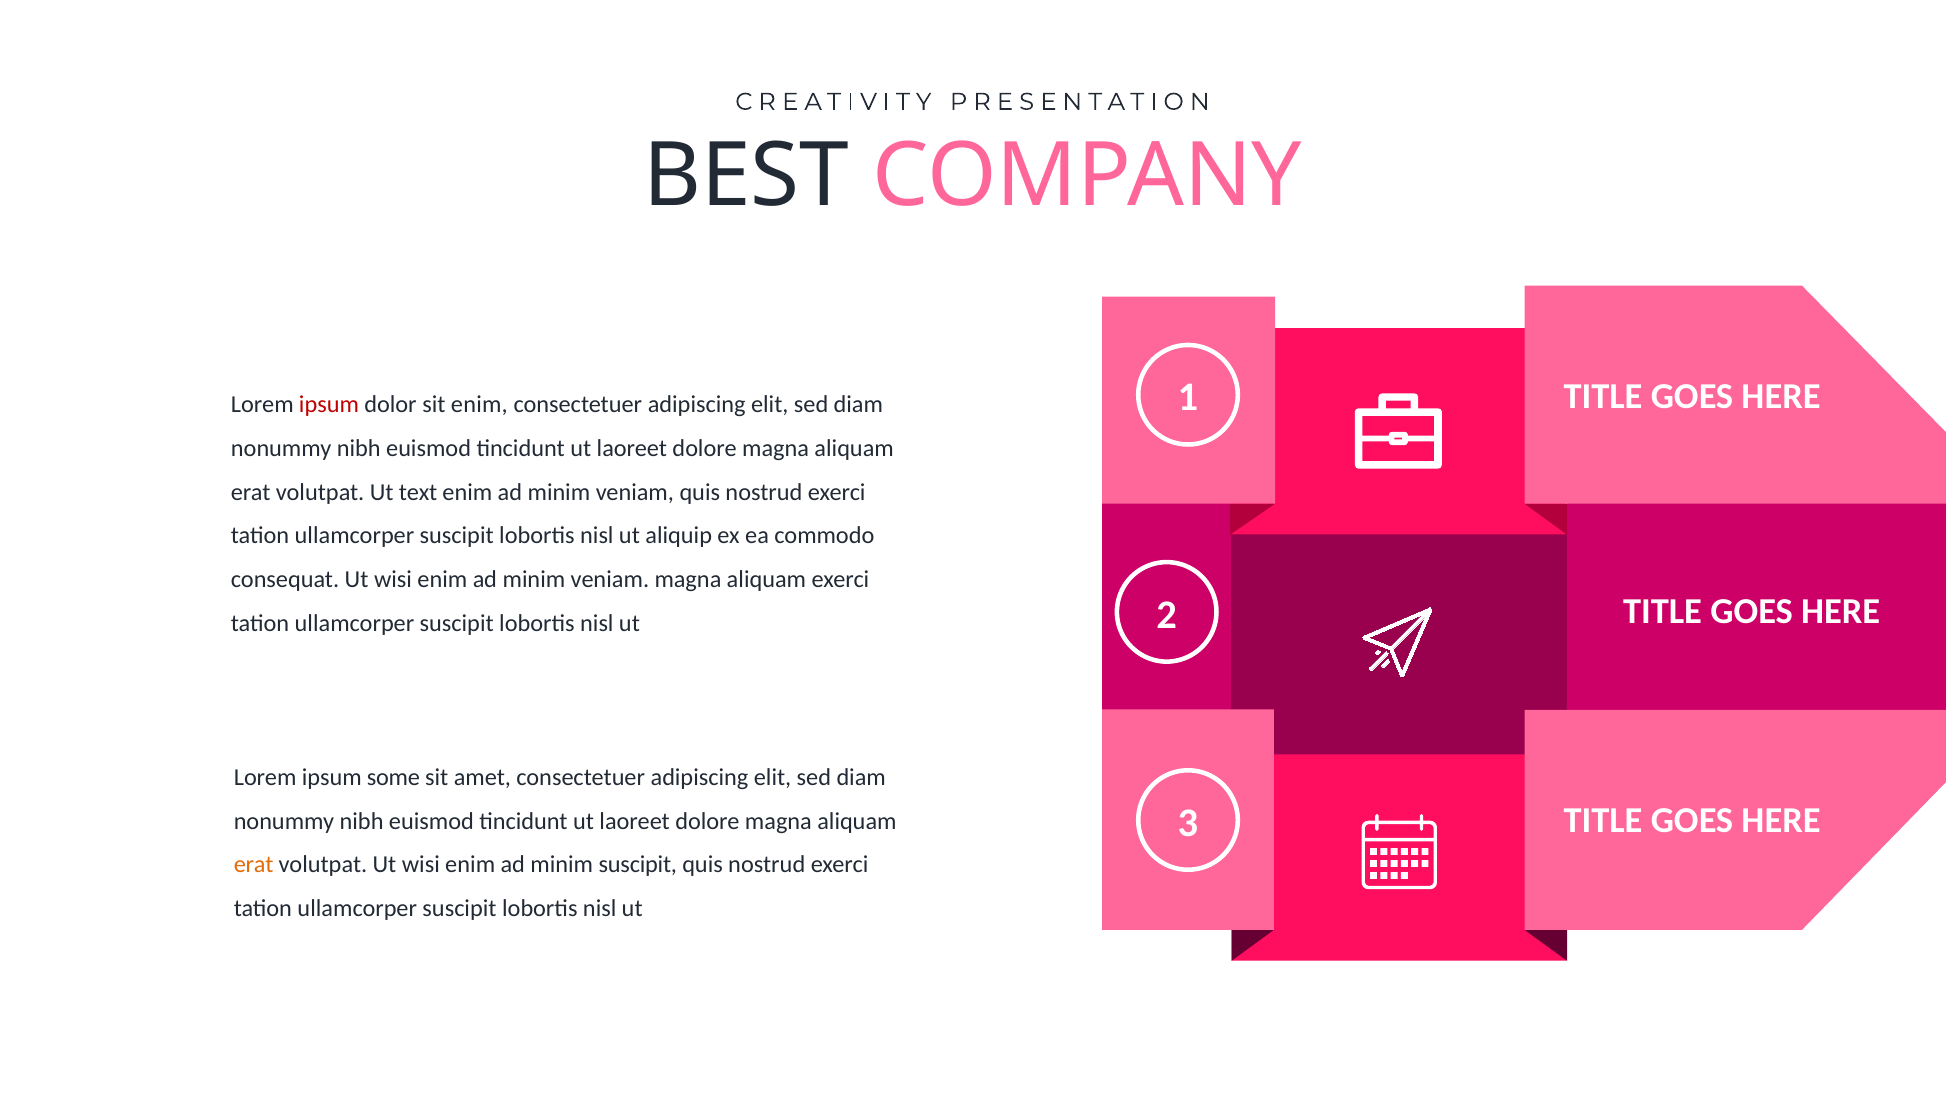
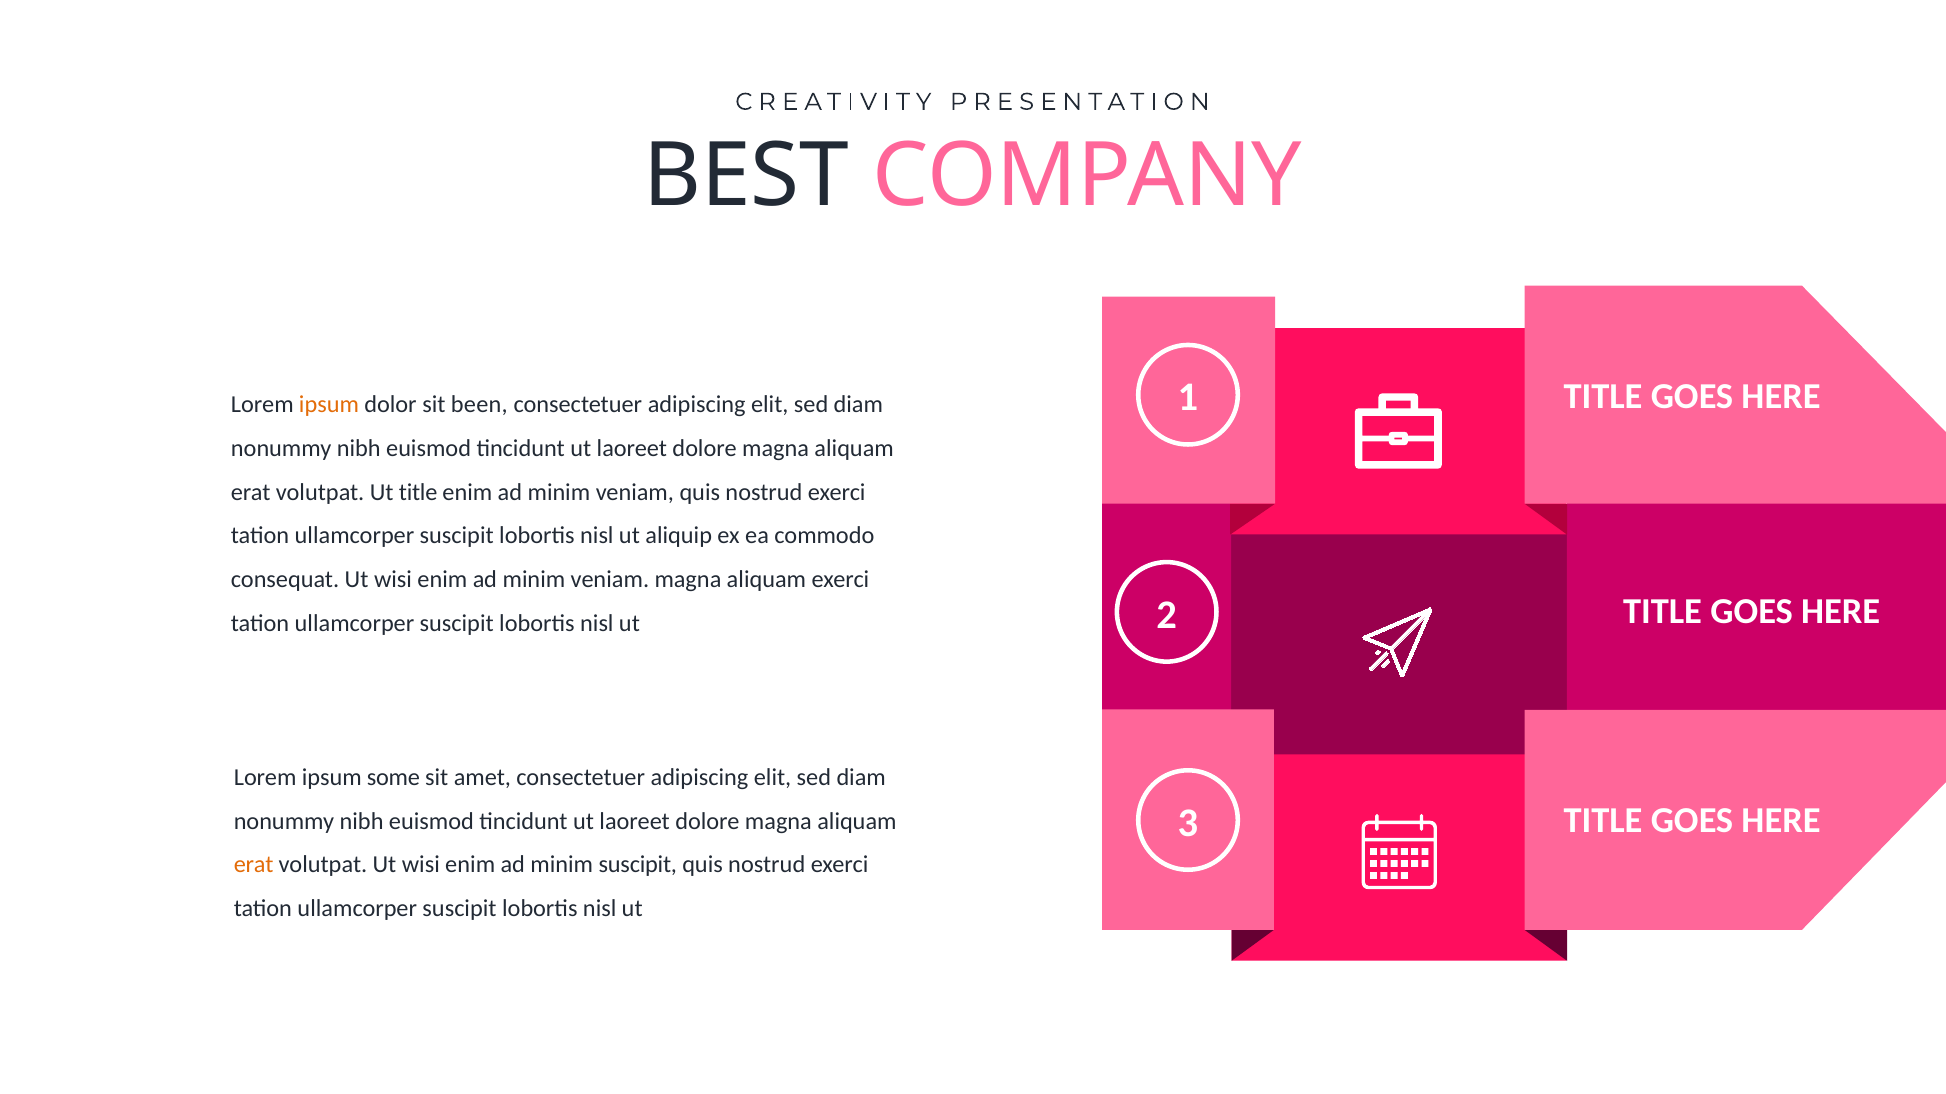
ipsum at (329, 405) colour: red -> orange
sit enim: enim -> been
Ut text: text -> title
